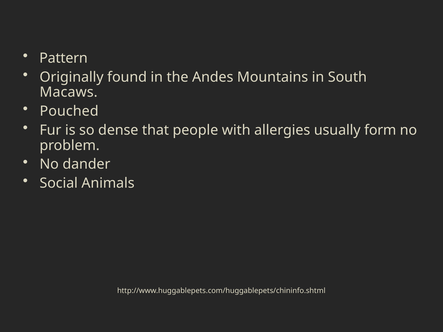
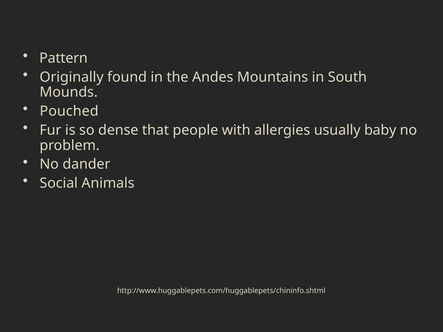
Macaws: Macaws -> Mounds
form: form -> baby
